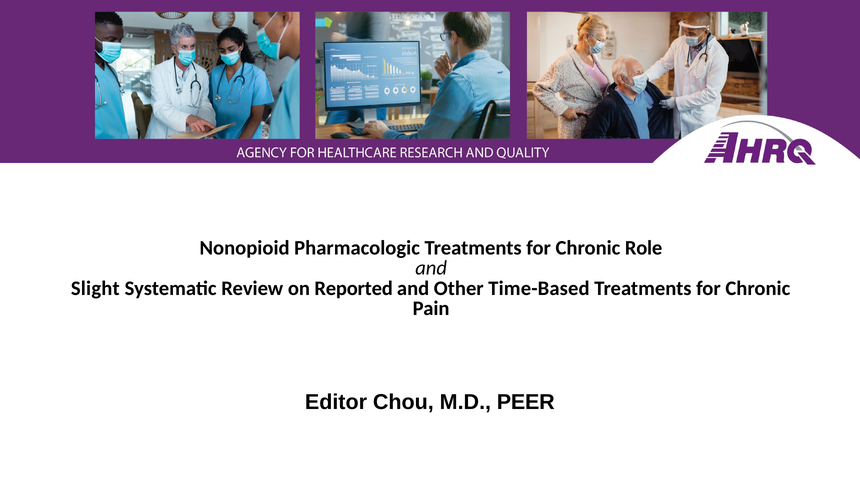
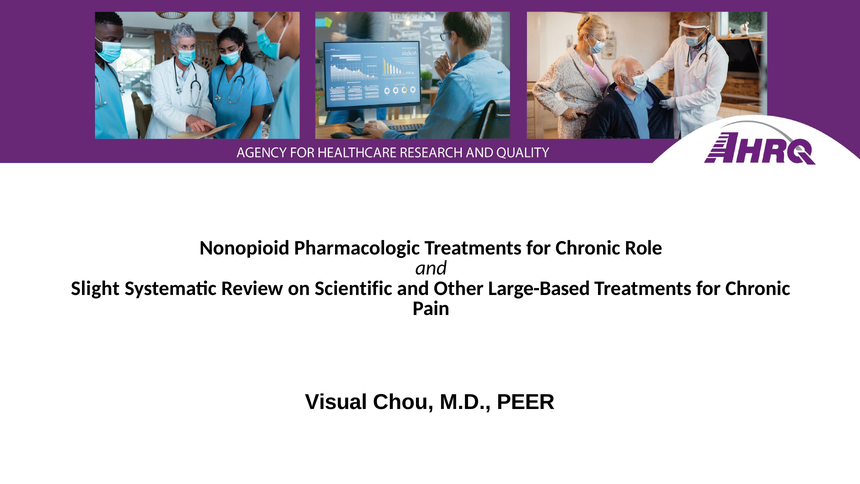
Reported: Reported -> Scientific
Time-Based: Time-Based -> Large-Based
Editor: Editor -> Visual
